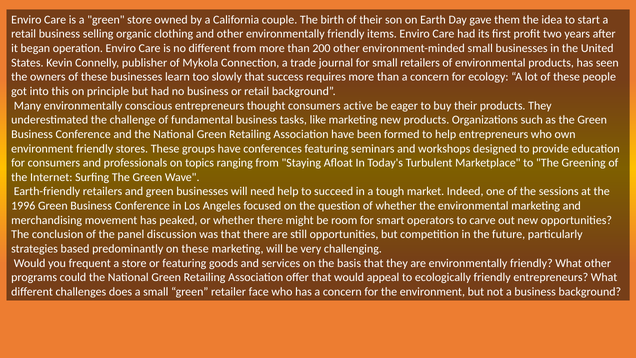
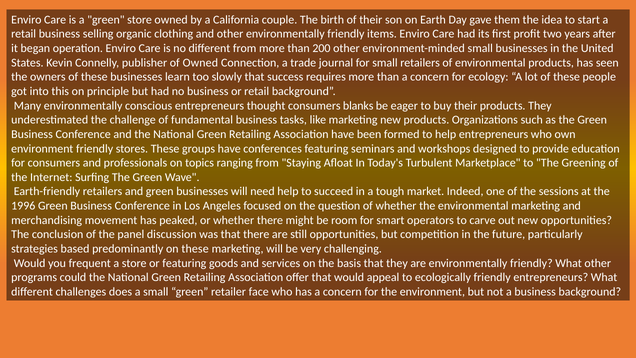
of Mykola: Mykola -> Owned
active: active -> blanks
